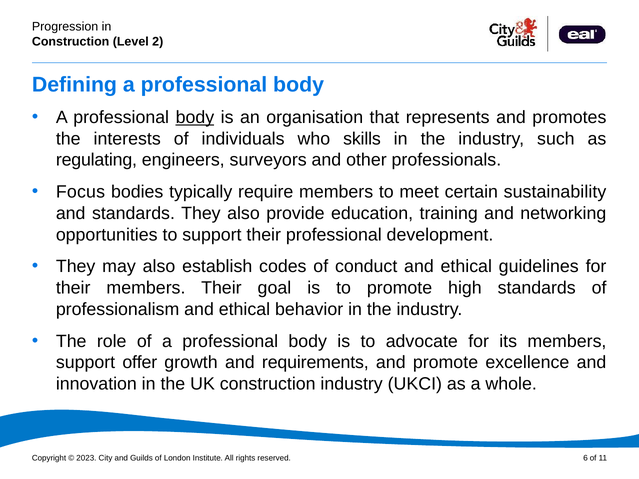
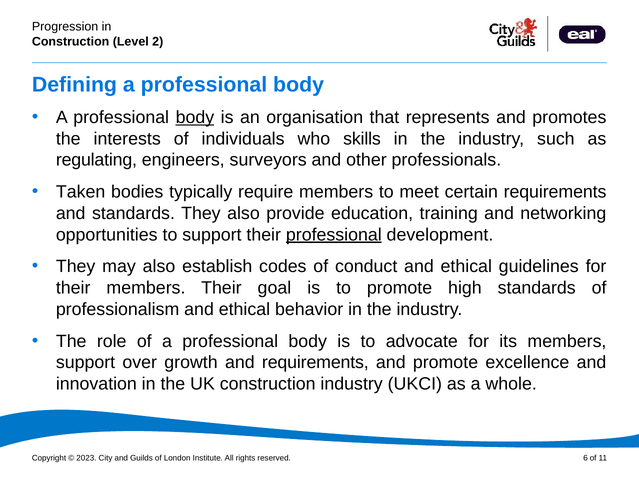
Focus: Focus -> Taken
certain sustainability: sustainability -> requirements
professional at (334, 235) underline: none -> present
offer: offer -> over
